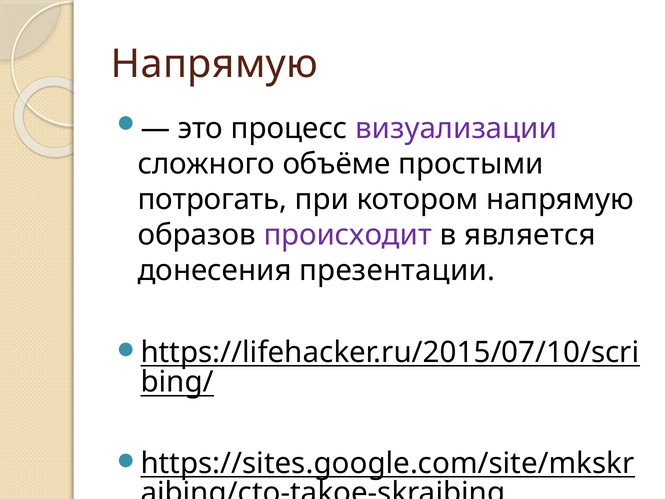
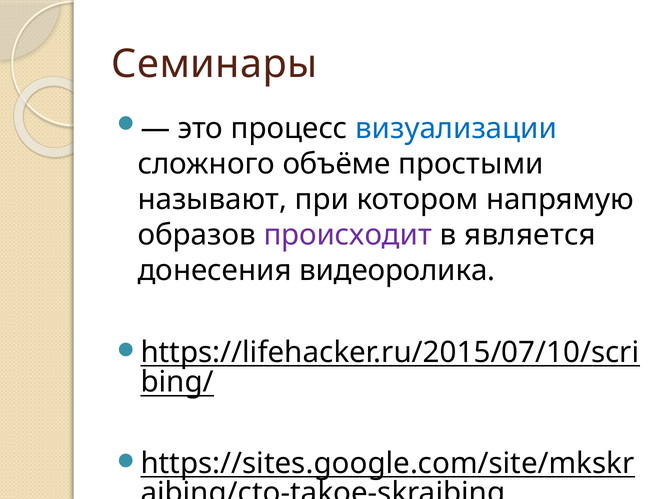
Напрямую at (214, 64): Напрямую -> Семинары
визуализации colour: purple -> blue
потрогать: потрогать -> называют
презентации: презентации -> видеоролика
